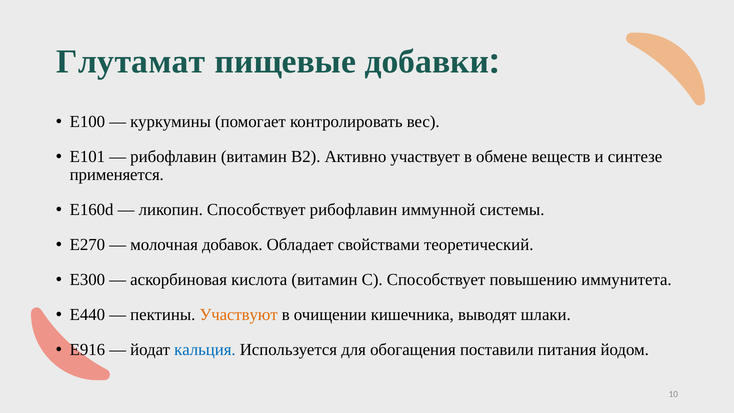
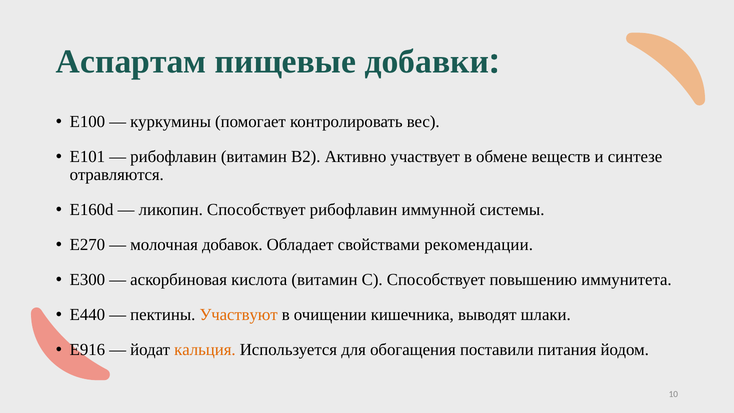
Глутамат: Глутамат -> Аспартам
применяется: применяется -> отравляются
теоретический: теоретический -> рекомендации
кальция colour: blue -> orange
